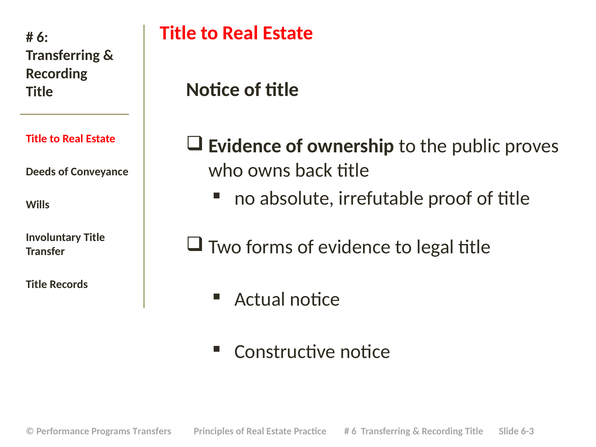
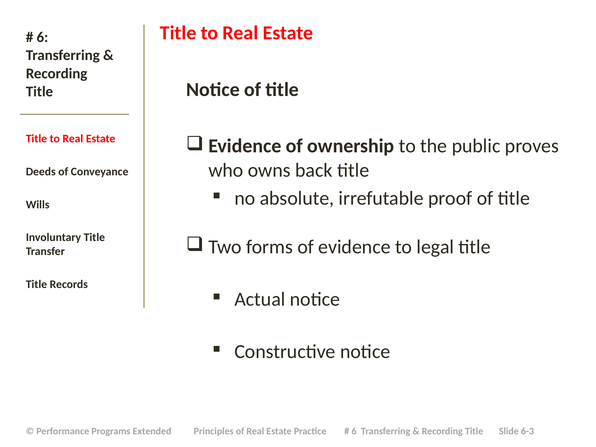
Transfers: Transfers -> Extended
